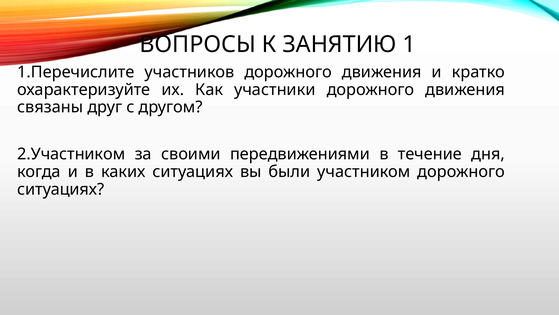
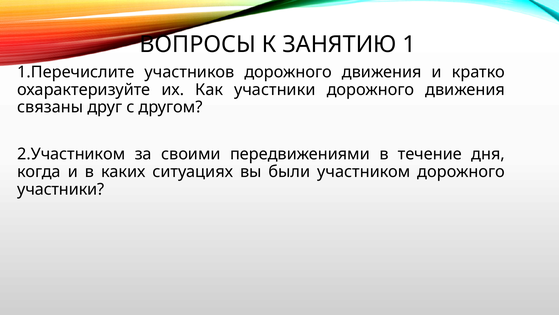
ситуациях at (61, 189): ситуациях -> участники
